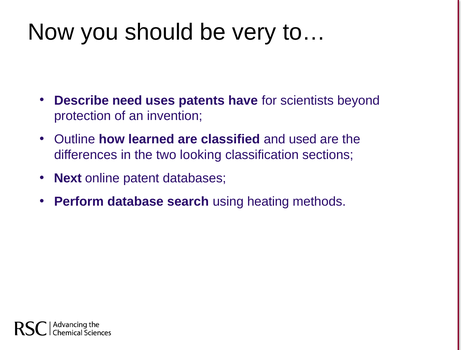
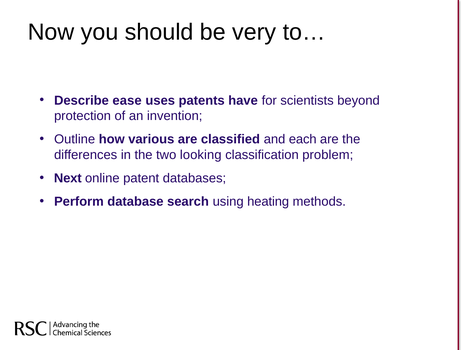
need: need -> ease
learned: learned -> various
used: used -> each
sections: sections -> problem
